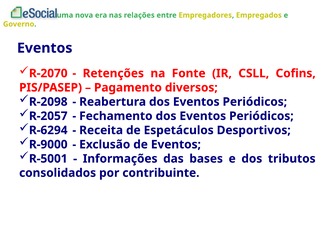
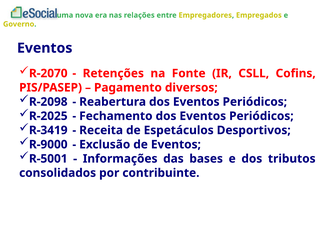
R-2057: R-2057 -> R-2025
R-6294: R-6294 -> R-3419
